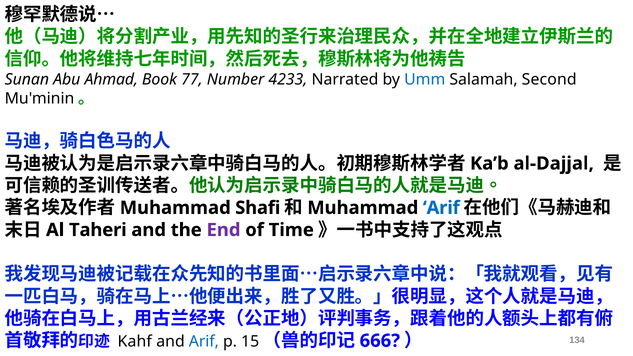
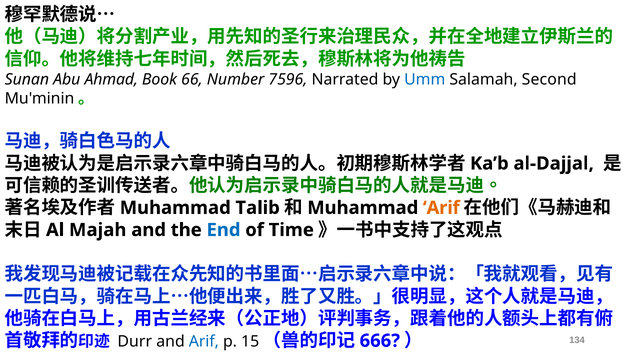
77: 77 -> 66
4233: 4233 -> 7596
Shafi: Shafi -> Talib
Arif at (441, 208) colour: blue -> orange
Taheri: Taheri -> Majah
End colour: purple -> blue
Kahf: Kahf -> Durr
